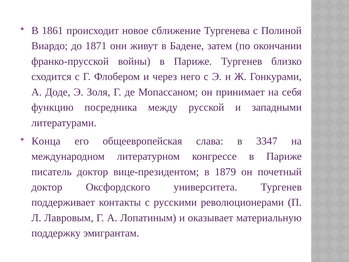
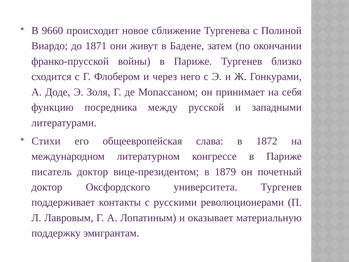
1861: 1861 -> 9660
Конца: Конца -> Стихи
3347: 3347 -> 1872
